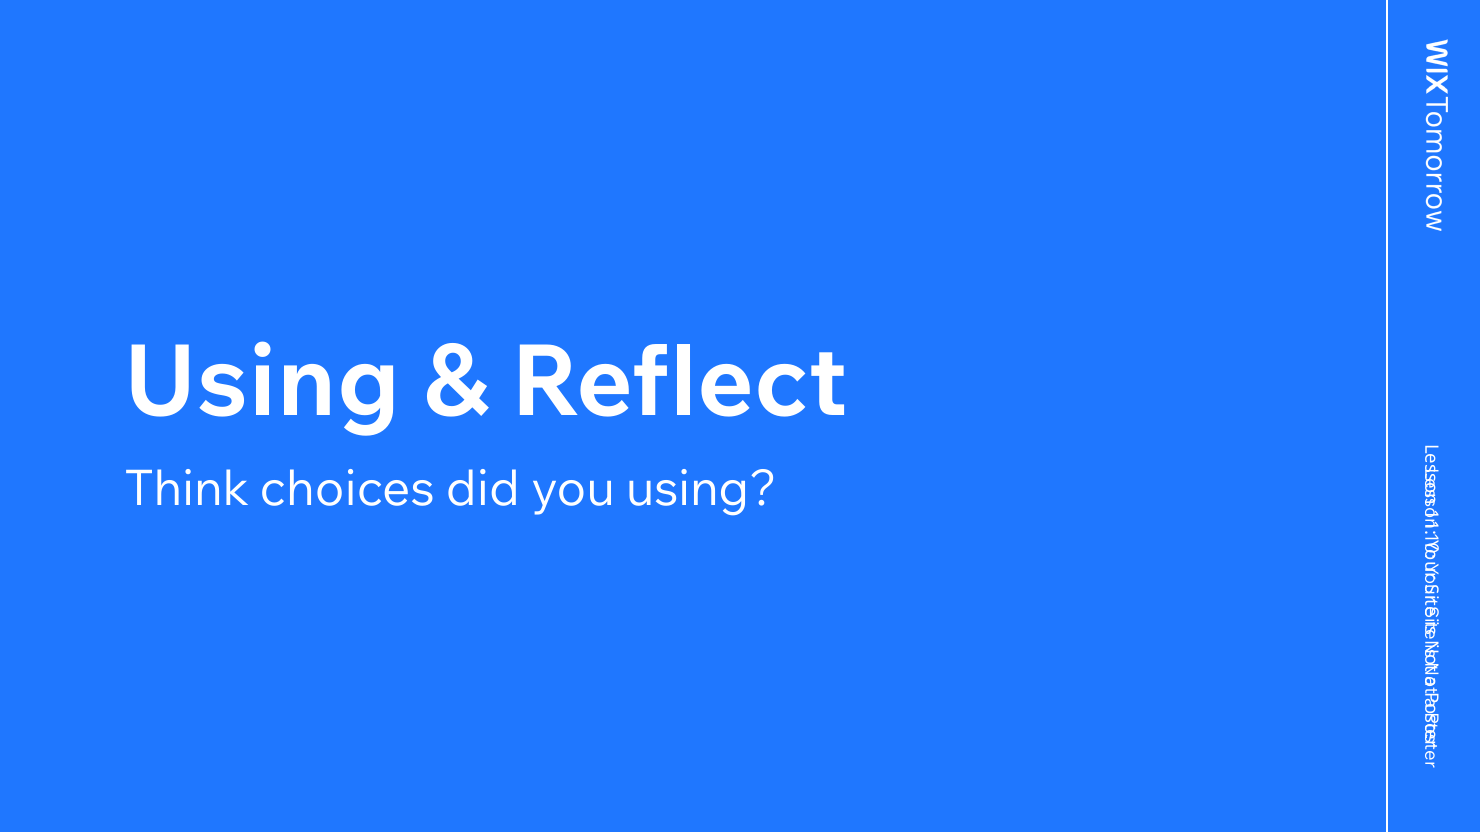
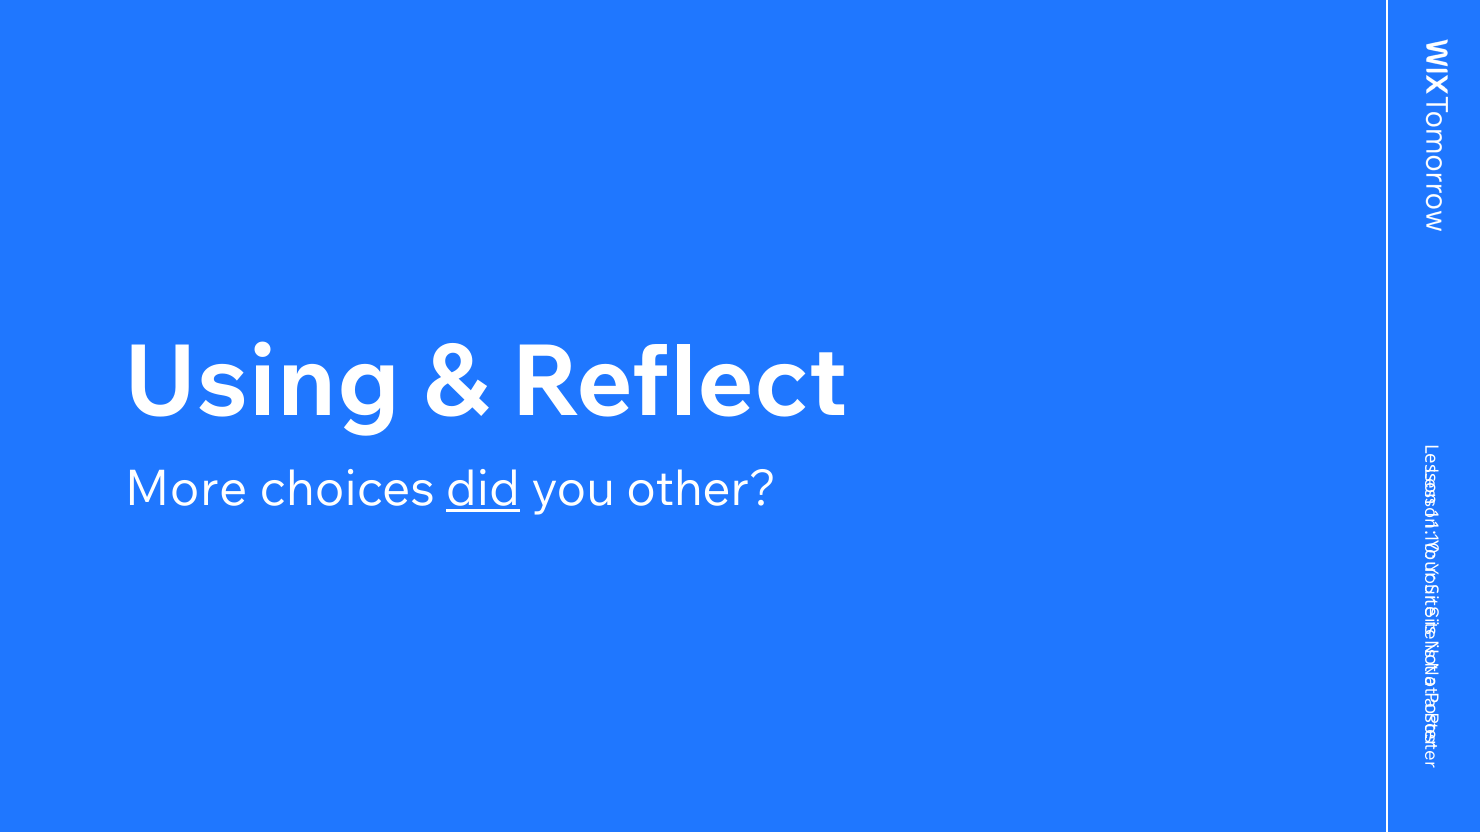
Think: Think -> More
did underline: none -> present
you using: using -> other
